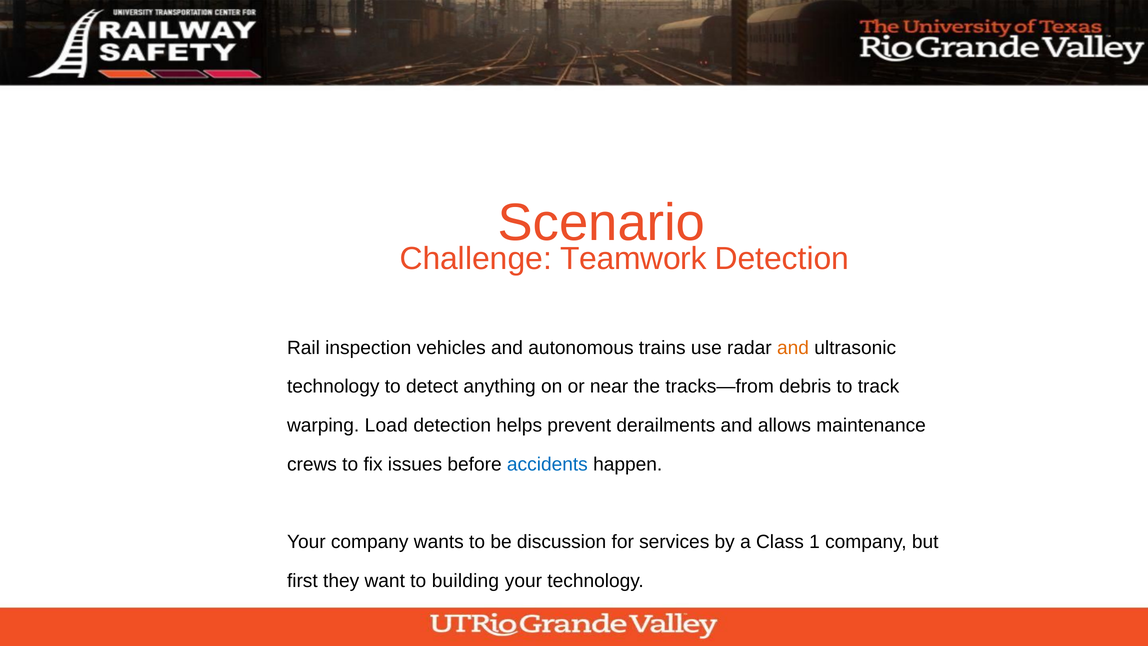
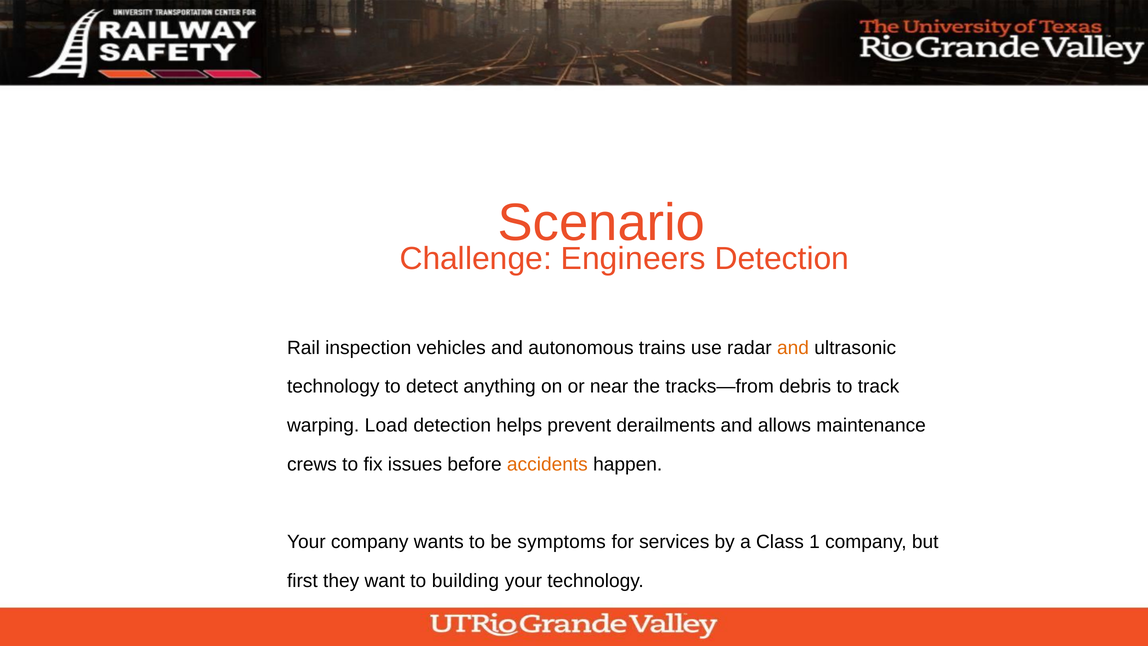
Teamwork: Teamwork -> Engineers
accidents colour: blue -> orange
discussion: discussion -> symptoms
